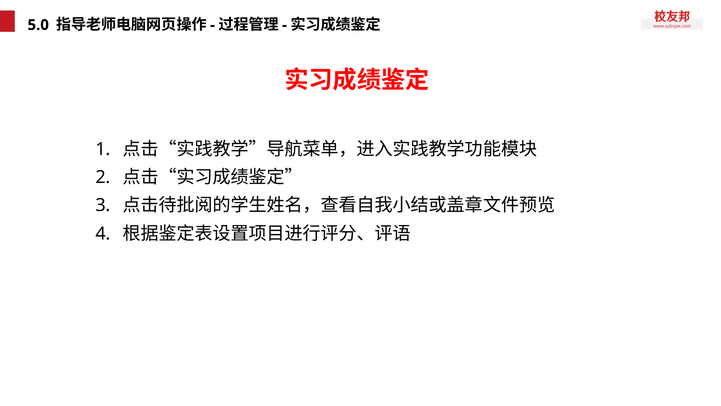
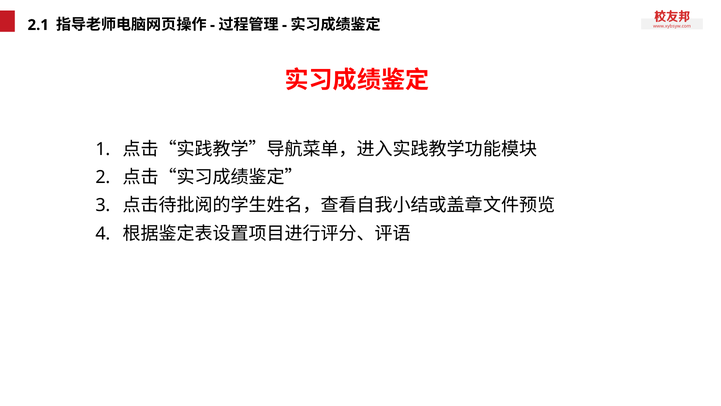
5.0: 5.0 -> 2.1
